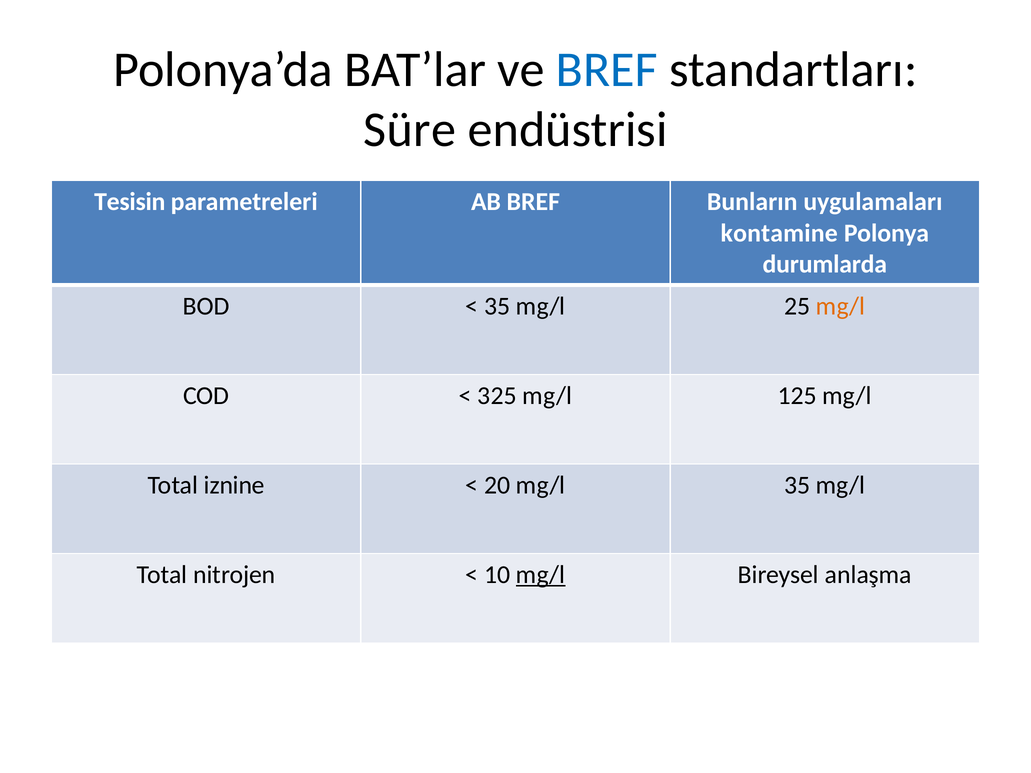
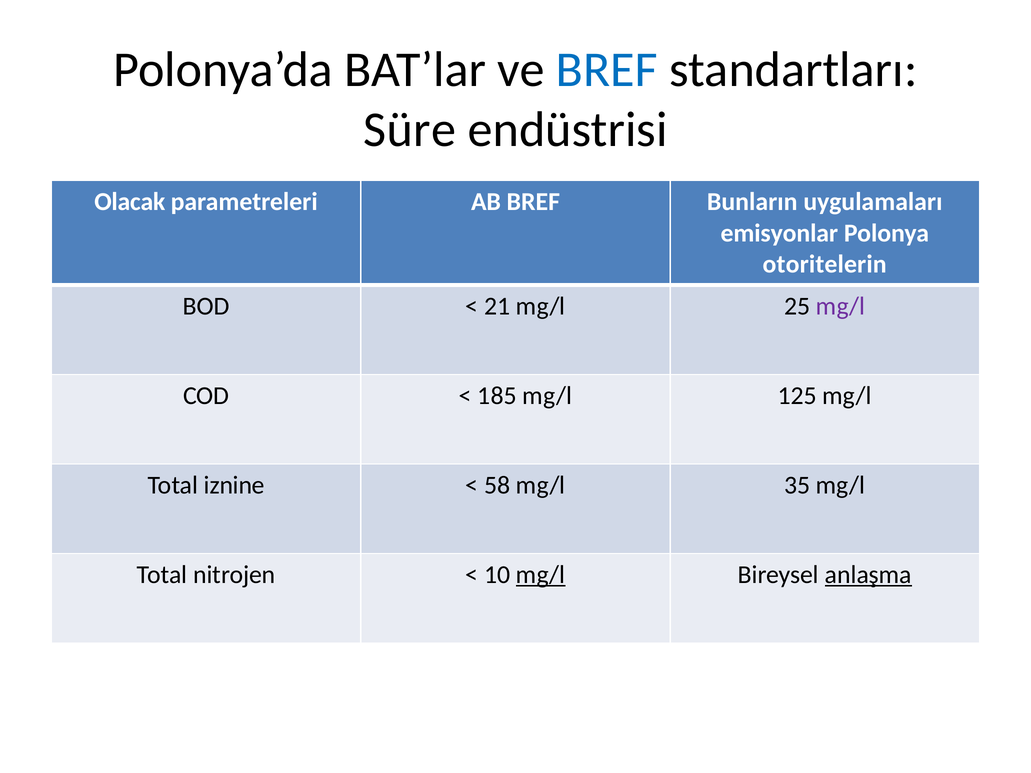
Tesisin: Tesisin -> Olacak
kontamine: kontamine -> emisyonlar
durumlarda: durumlarda -> otoritelerin
35 at (497, 306): 35 -> 21
mg/l at (840, 306) colour: orange -> purple
325: 325 -> 185
20: 20 -> 58
anlaşma underline: none -> present
